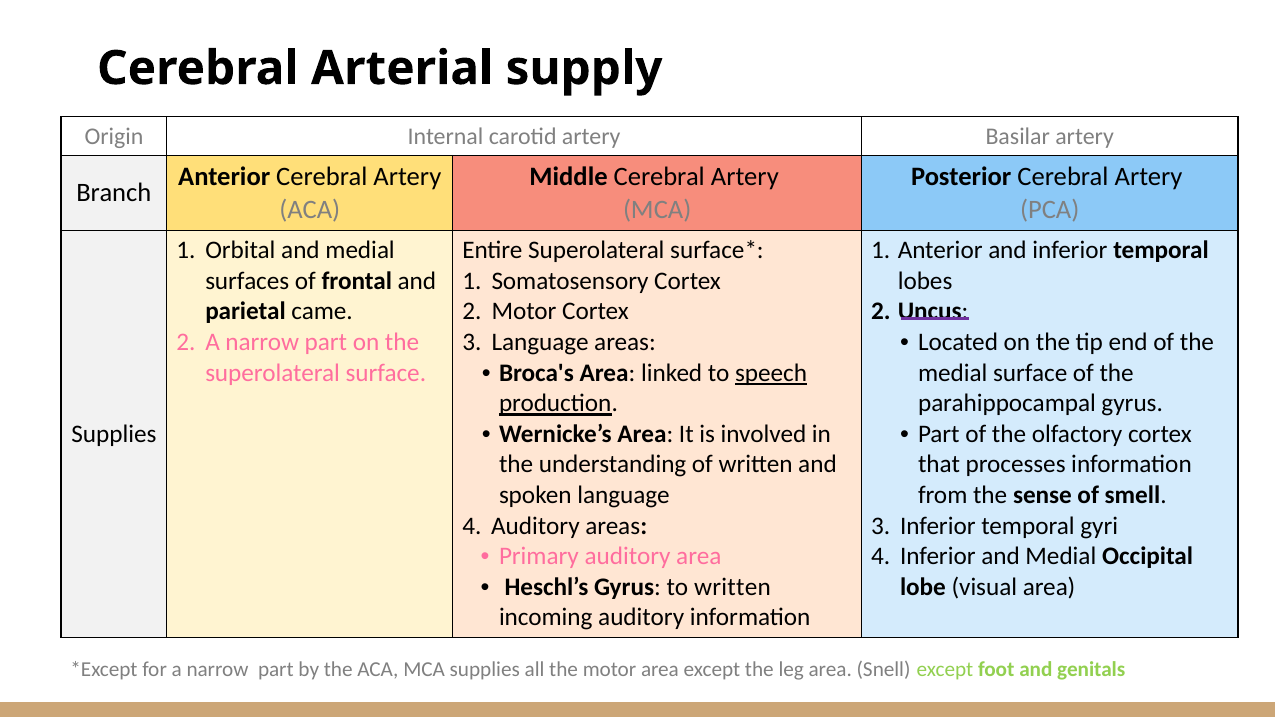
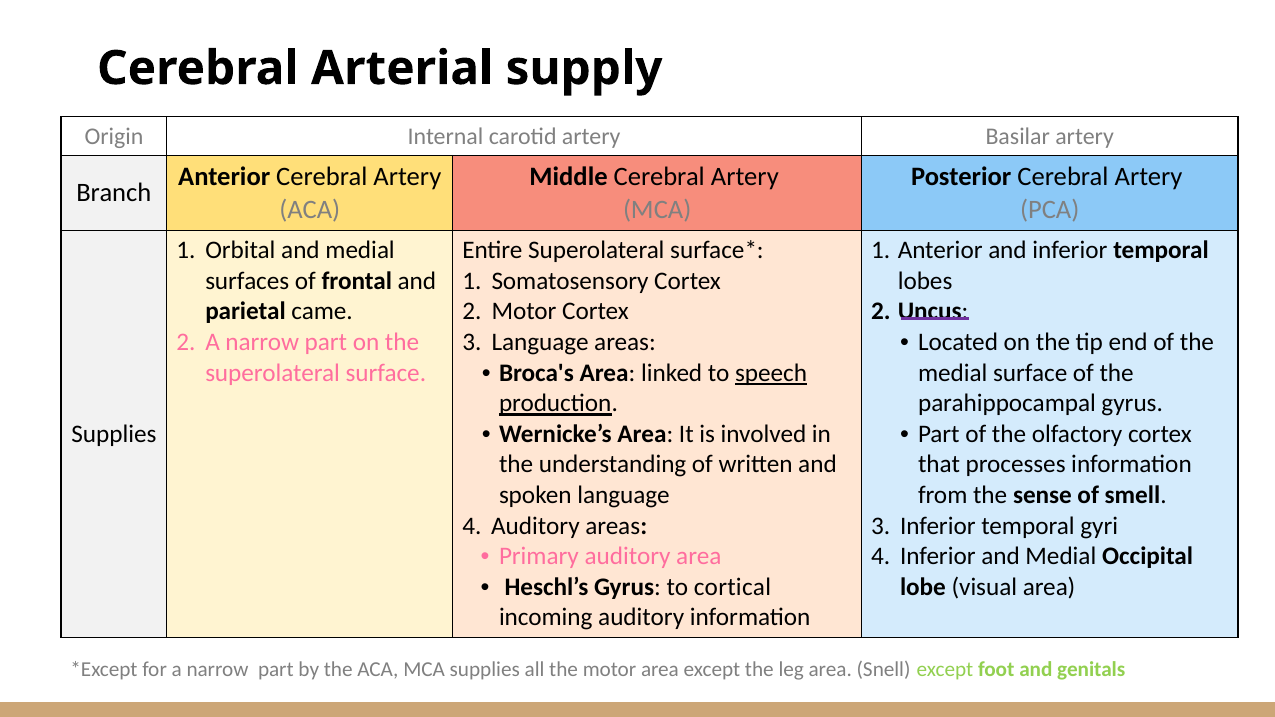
to written: written -> cortical
